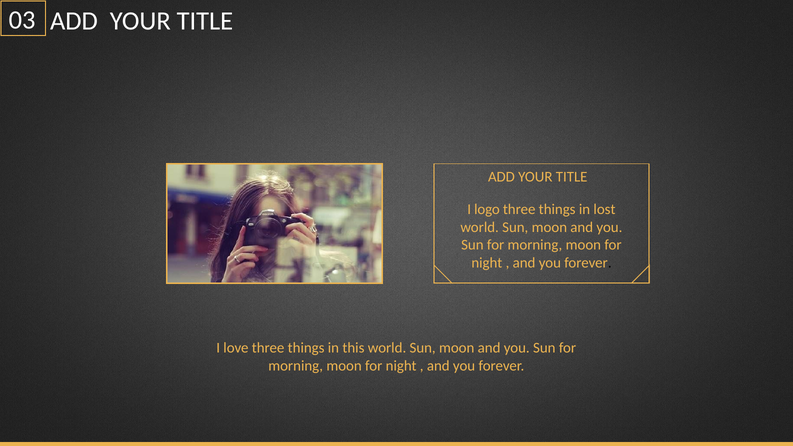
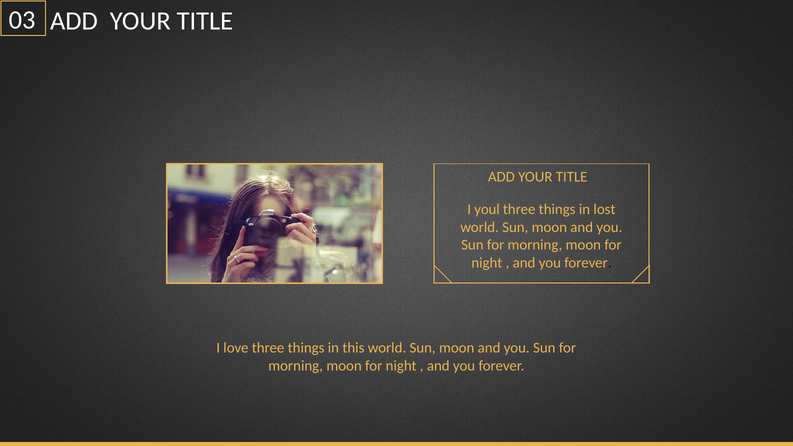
logo: logo -> youl
